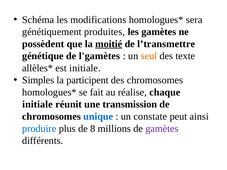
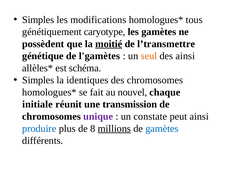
Schéma at (38, 20): Schéma -> Simples
sera: sera -> tous
produites: produites -> caryotype
des texte: texte -> ainsi
est initiale: initiale -> schéma
participent: participent -> identiques
réalise: réalise -> nouvel
unique colour: blue -> purple
millions underline: none -> present
gamètes at (162, 129) colour: purple -> blue
